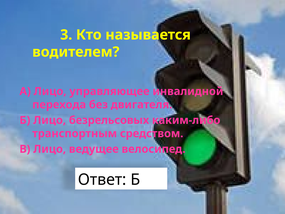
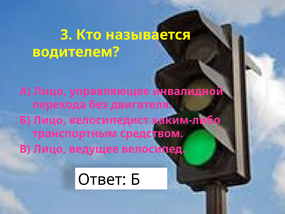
безрельсовых: безрельсовых -> велосипедист
